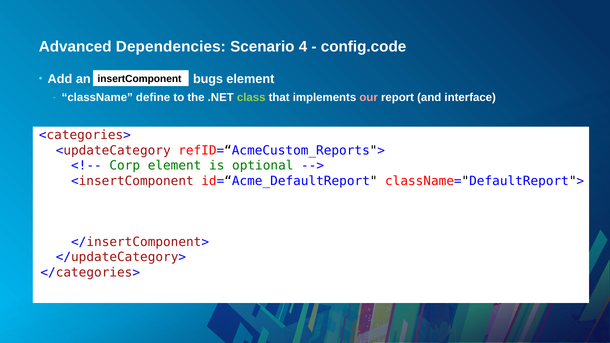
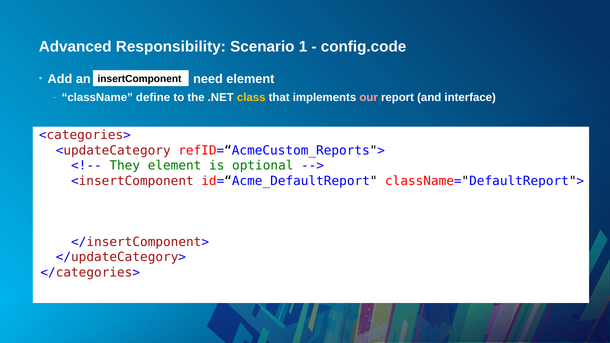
Dependencies: Dependencies -> Responsibility
4: 4 -> 1
bugs: bugs -> need
class colour: light green -> yellow
Corp: Corp -> They
